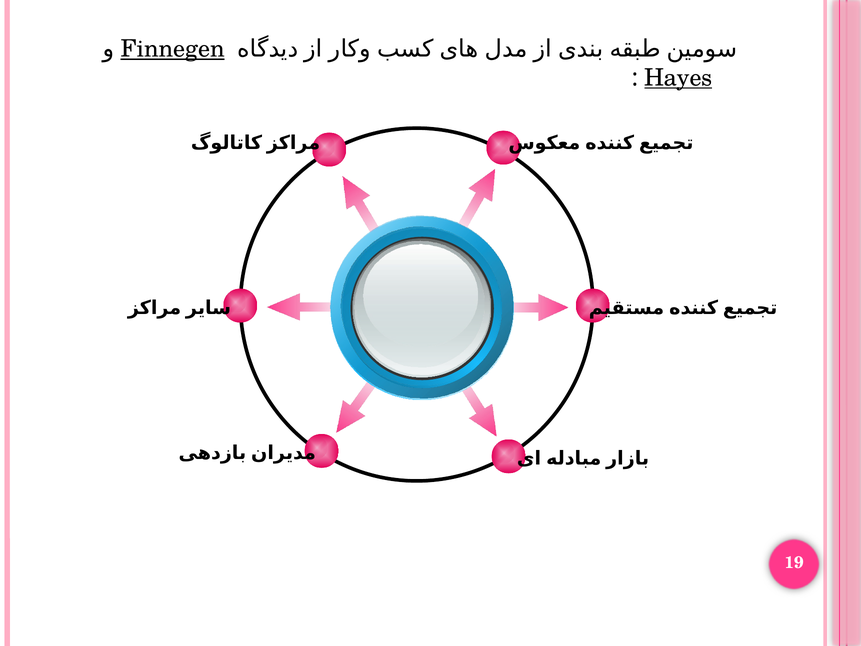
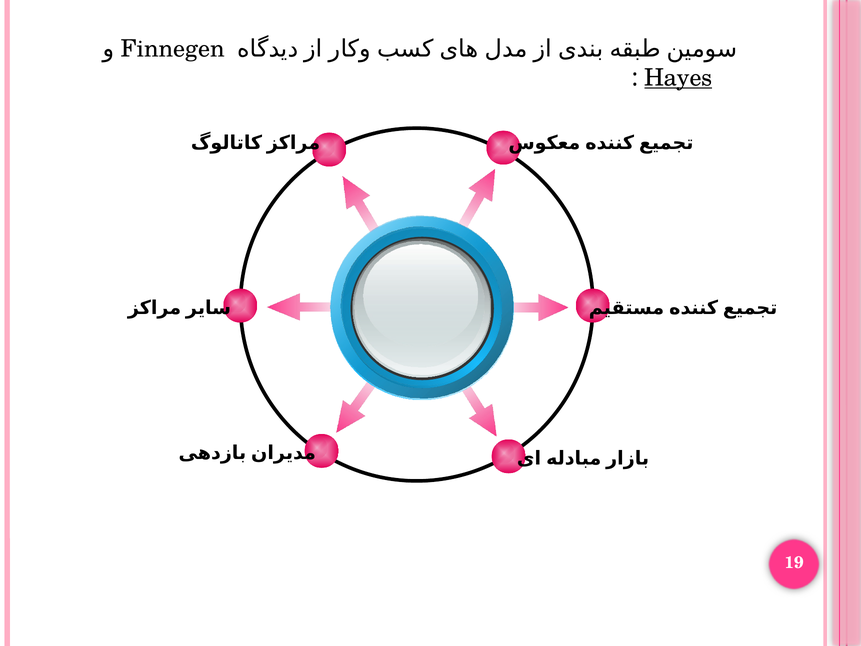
Finnegen underline: present -> none
